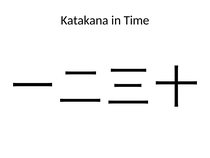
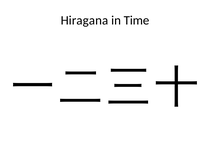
Katakana: Katakana -> Hiragana
